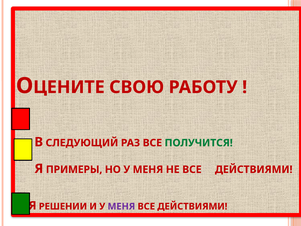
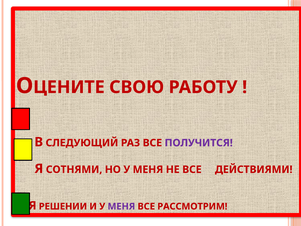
ПОЛУЧИТСЯ colour: green -> purple
ПРИМЕРЫ: ПРИМЕРЫ -> СОТНЯМИ
ДЕЙСТВИЯМИ at (192, 206): ДЕЙСТВИЯМИ -> РАССМОТРИМ
